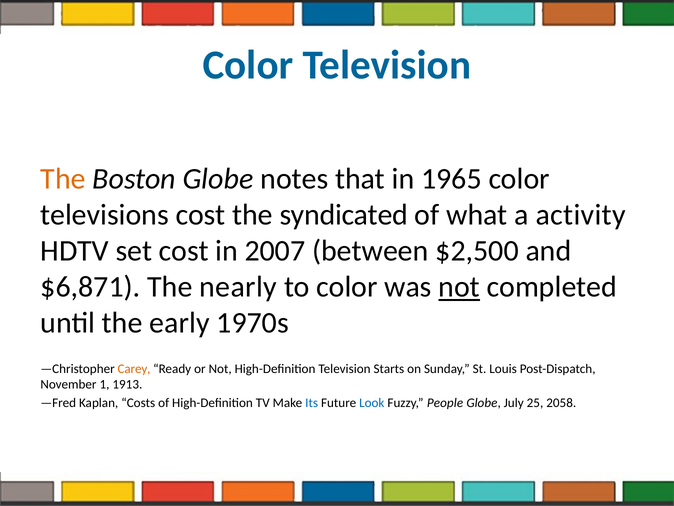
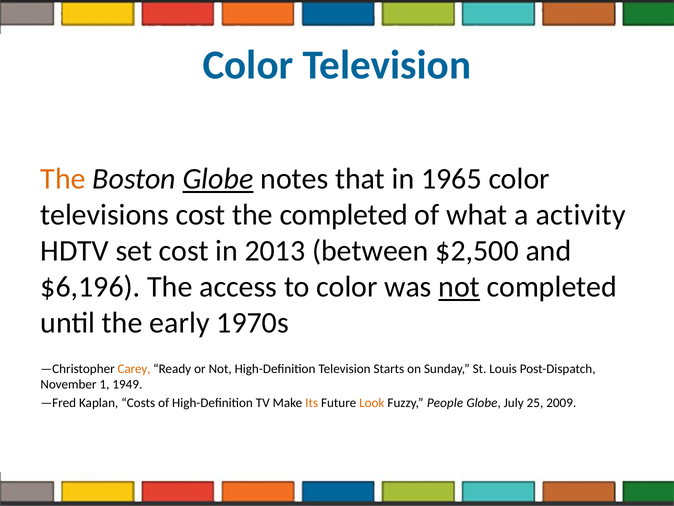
Globe at (218, 179) underline: none -> present
the syndicated: syndicated -> completed
2007: 2007 -> 2013
$6,871: $6,871 -> $6,196
nearly: nearly -> access
1913: 1913 -> 1949
Its colour: blue -> orange
Look colour: blue -> orange
2058: 2058 -> 2009
